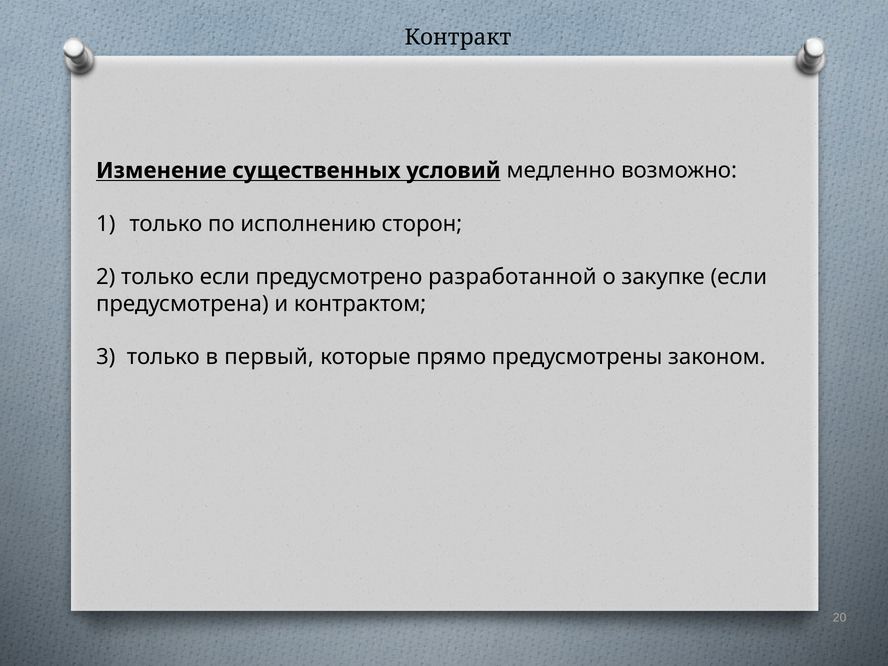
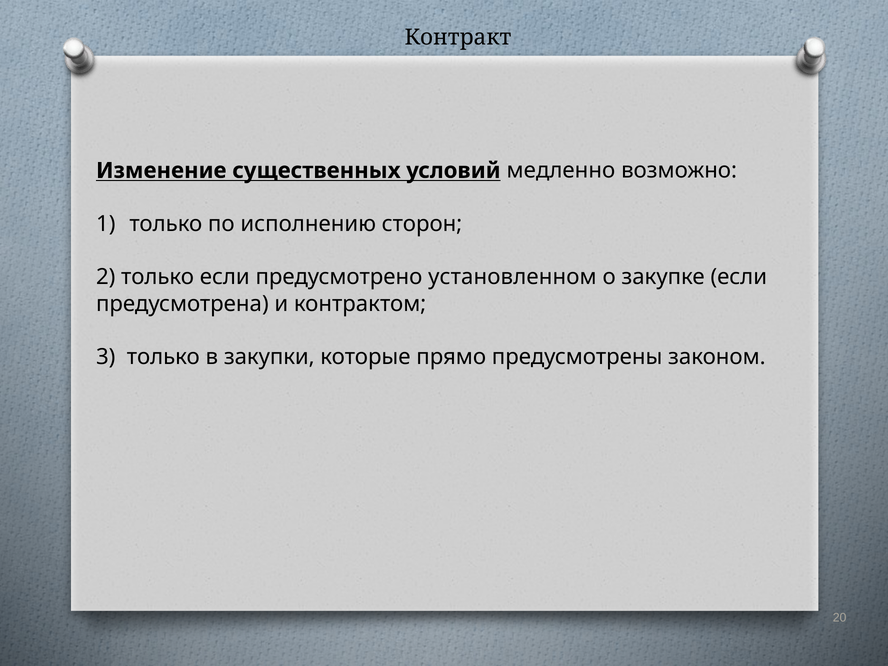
разработанной: разработанной -> установленном
первый: первый -> закупки
